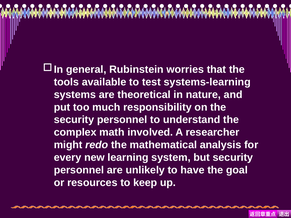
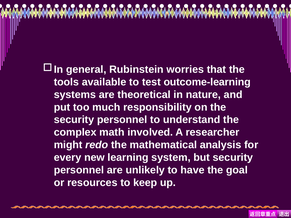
systems-learning: systems-learning -> outcome-learning
